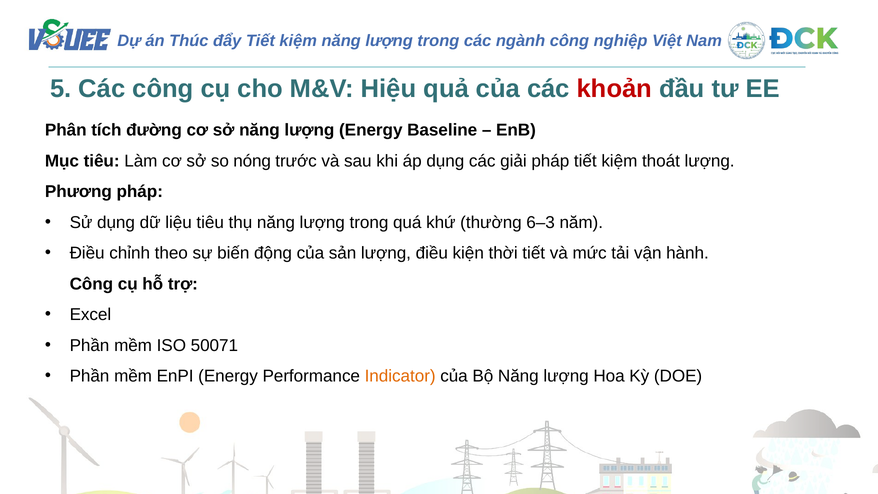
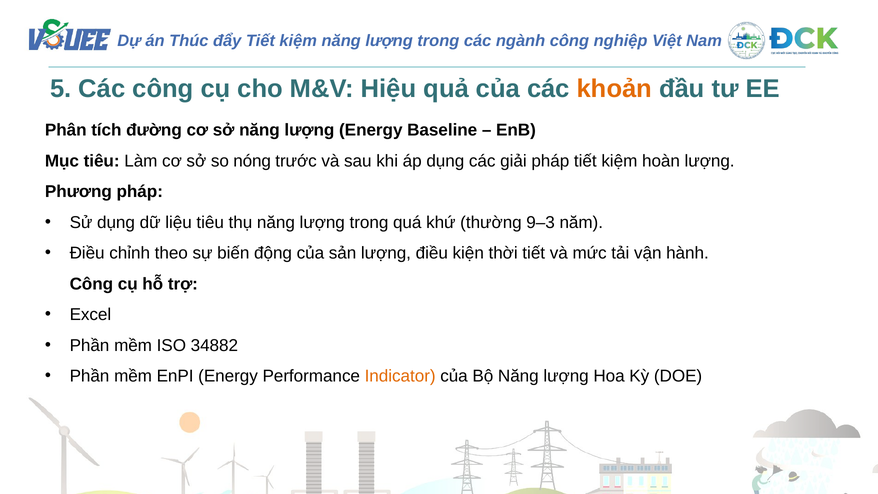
khoản colour: red -> orange
thoát: thoát -> hoàn
6–3: 6–3 -> 9–3
50071: 50071 -> 34882
